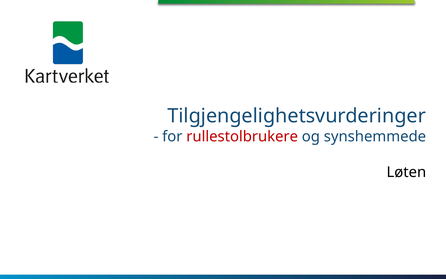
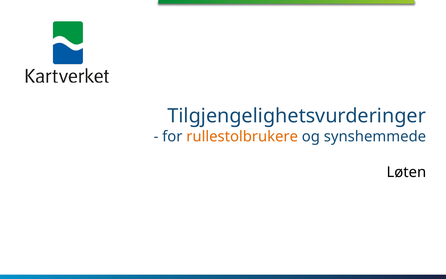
rullestolbrukere colour: red -> orange
